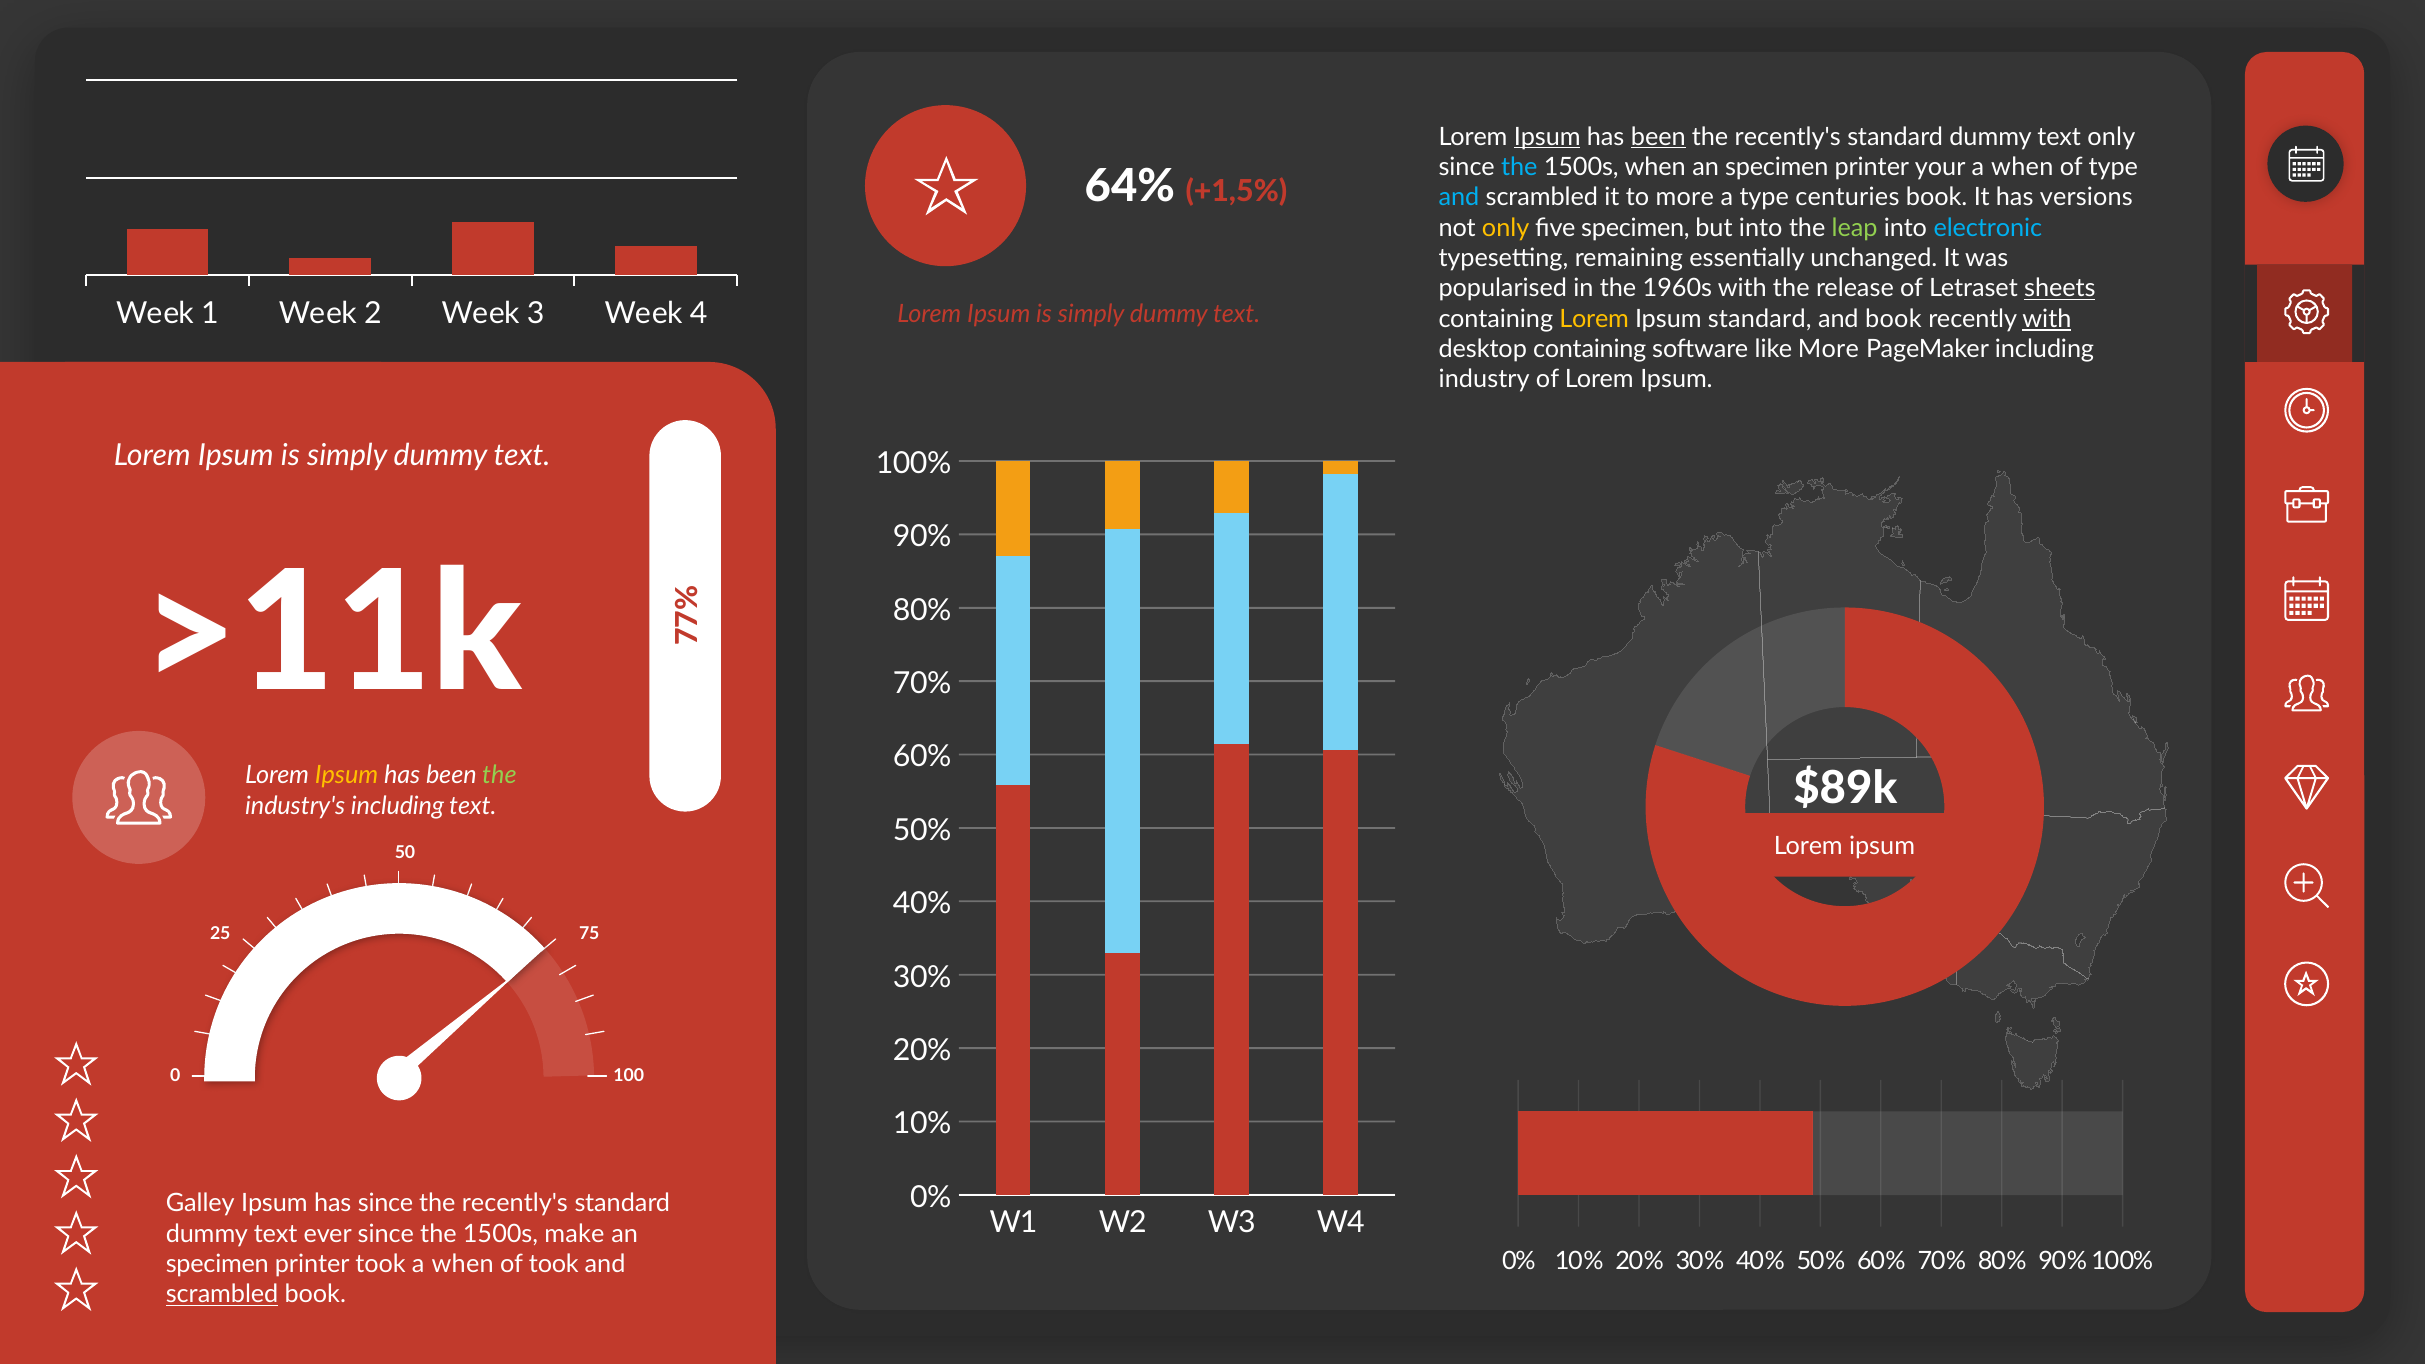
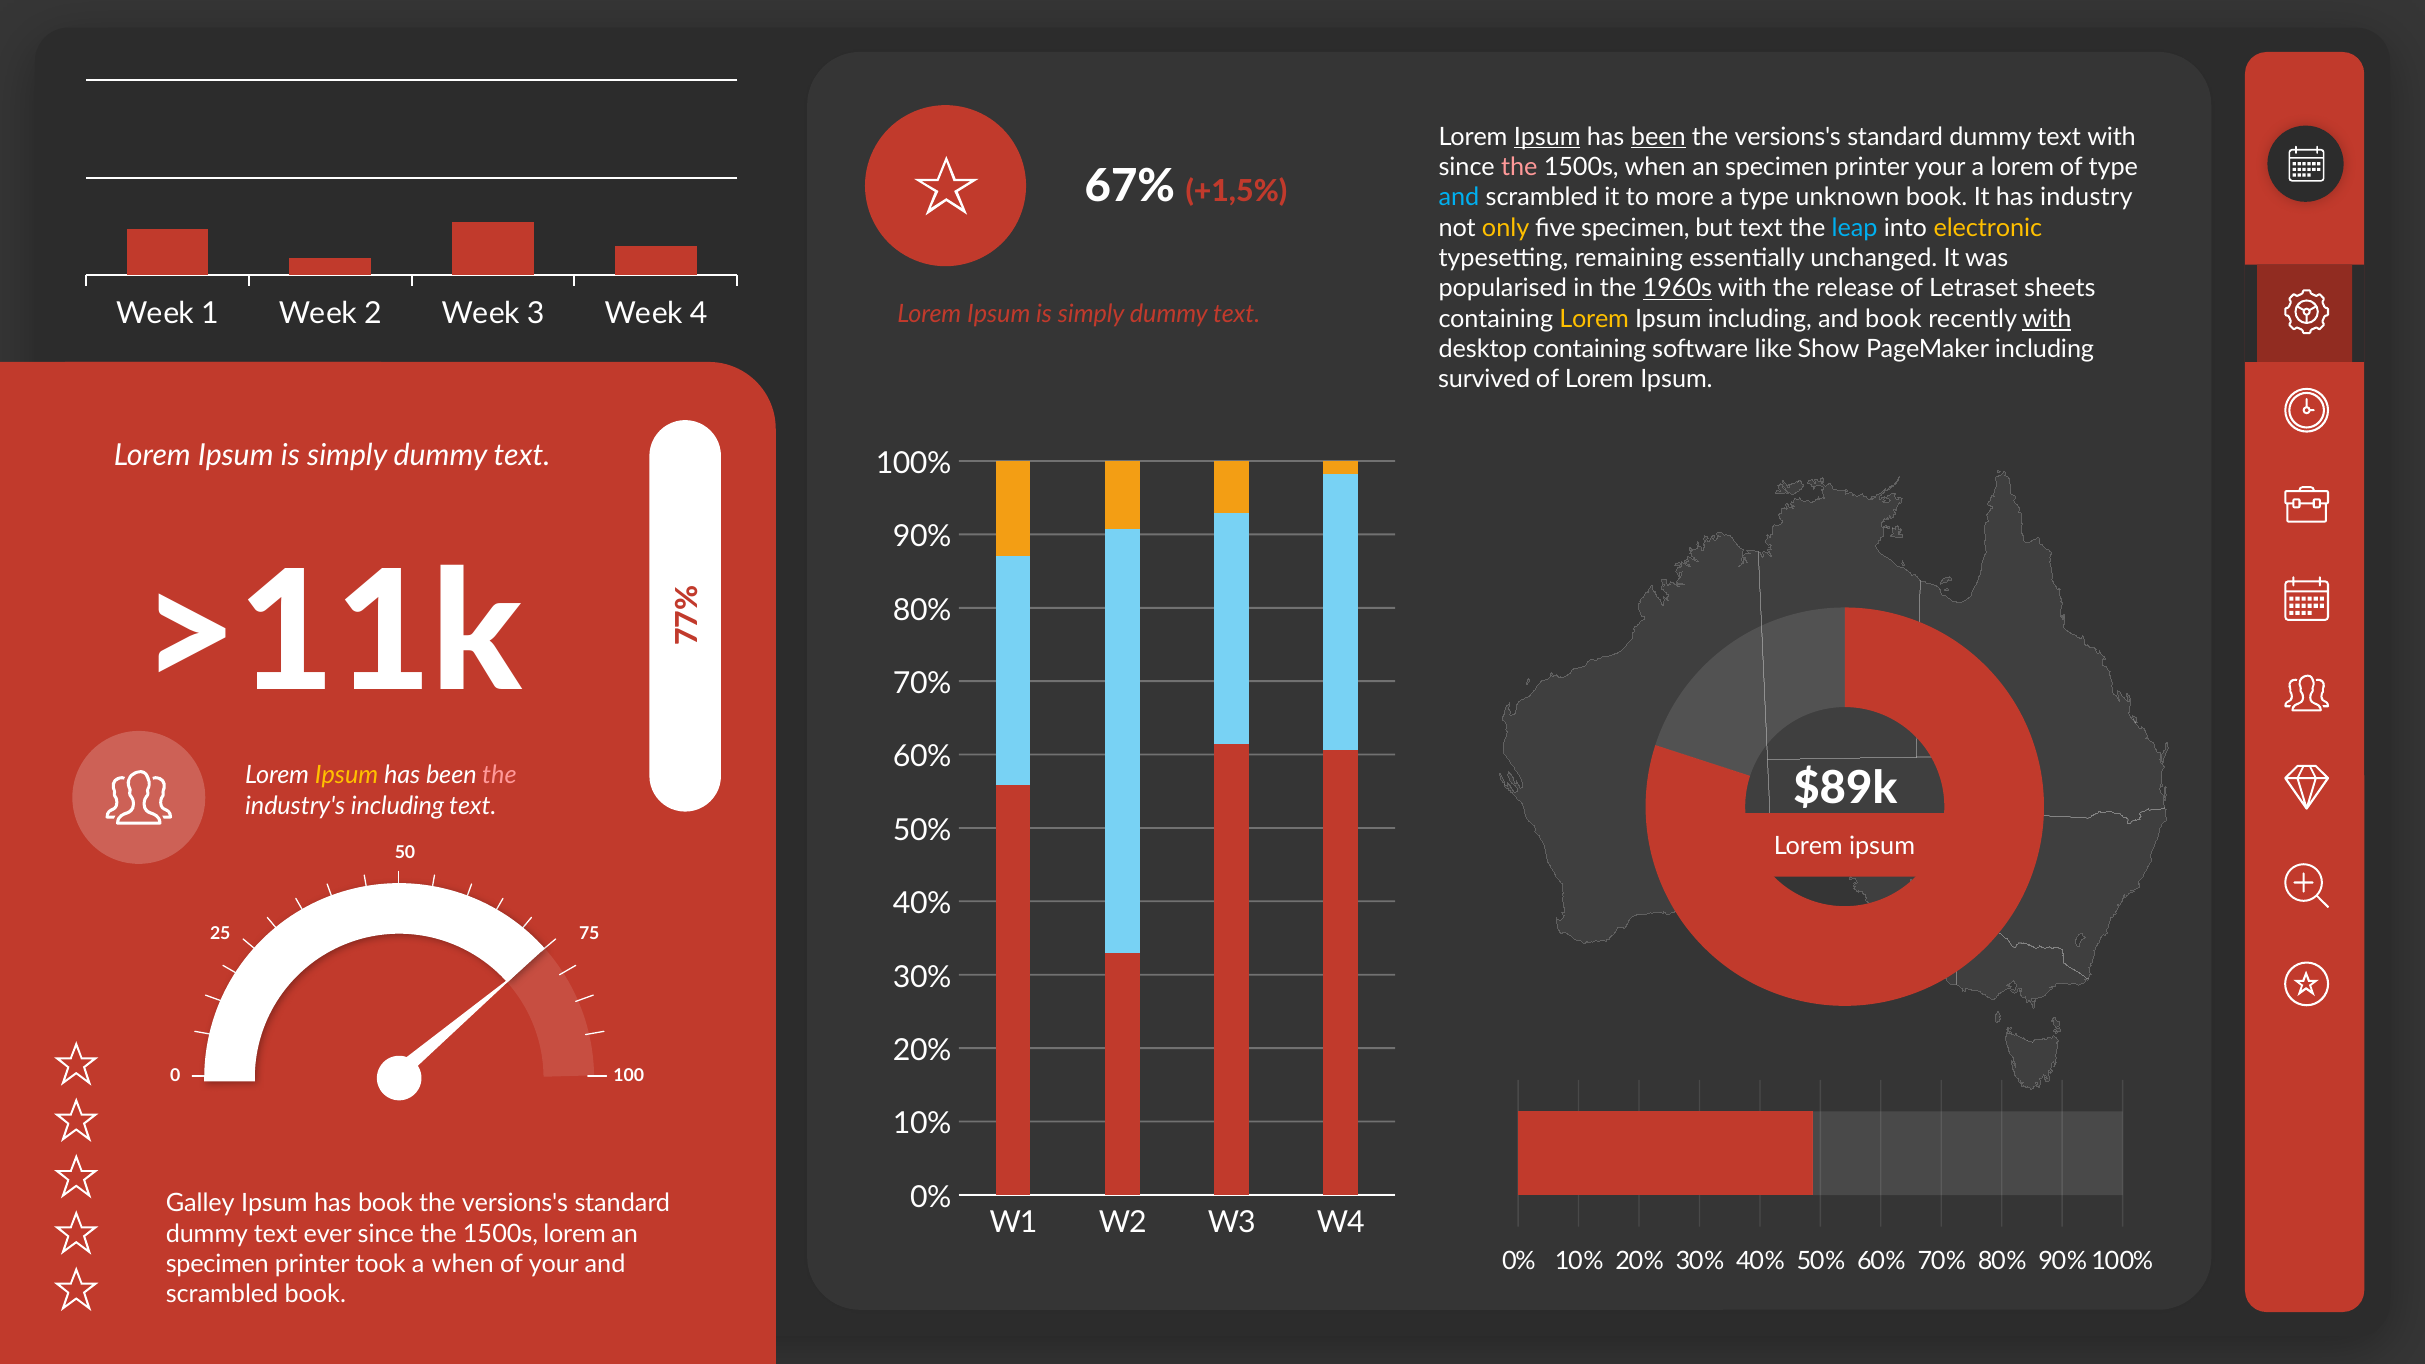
recently's at (1788, 137): recently's -> versions's
text only: only -> with
the at (1519, 167) colour: light blue -> pink
when at (2022, 167): when -> lorem
64%: 64% -> 67%
centuries: centuries -> unknown
versions: versions -> industry
but into: into -> text
leap colour: light green -> light blue
electronic colour: light blue -> yellow
1960s underline: none -> present
sheets underline: present -> none
Ipsum standard: standard -> including
like More: More -> Show
industry: industry -> survived
the at (499, 775) colour: light green -> pink
has since: since -> book
recently's at (515, 1203): recently's -> versions's
1500s make: make -> lorem
of took: took -> your
scrambled at (222, 1295) underline: present -> none
